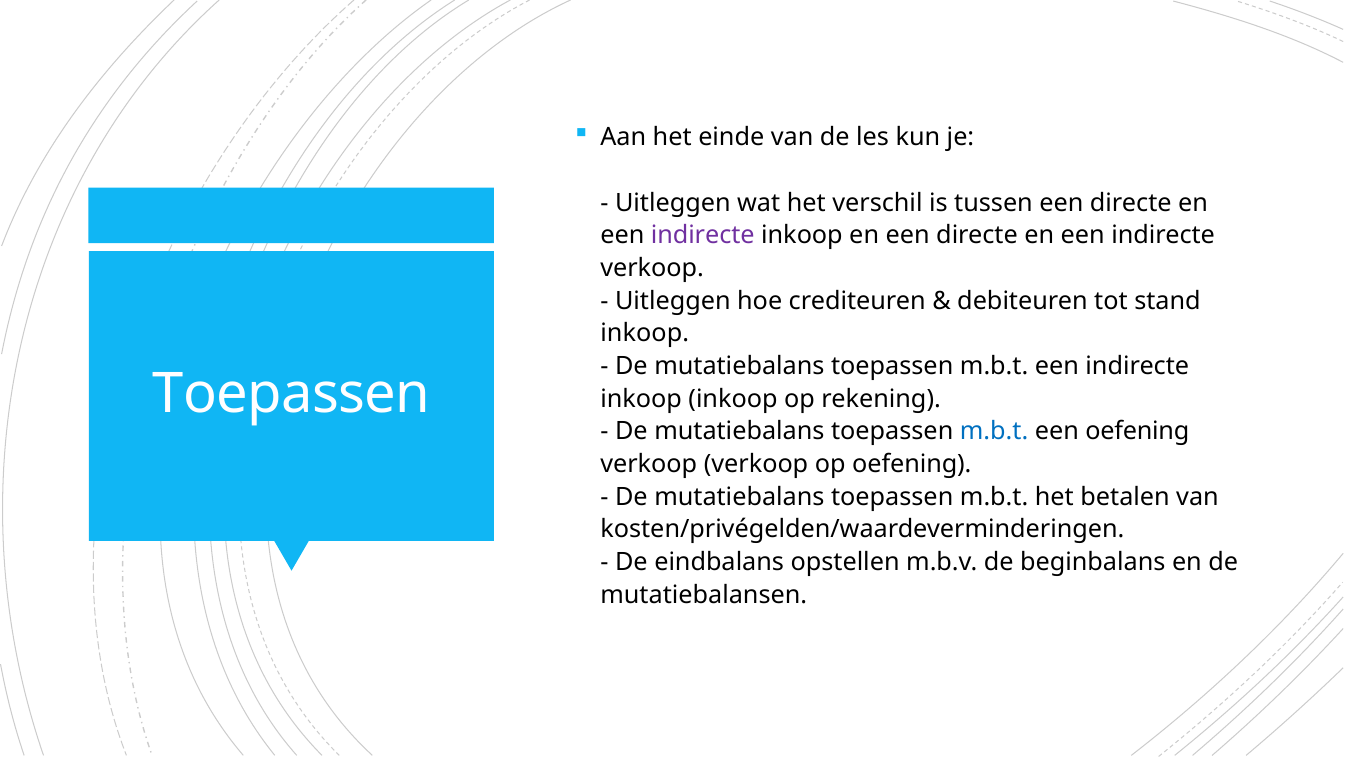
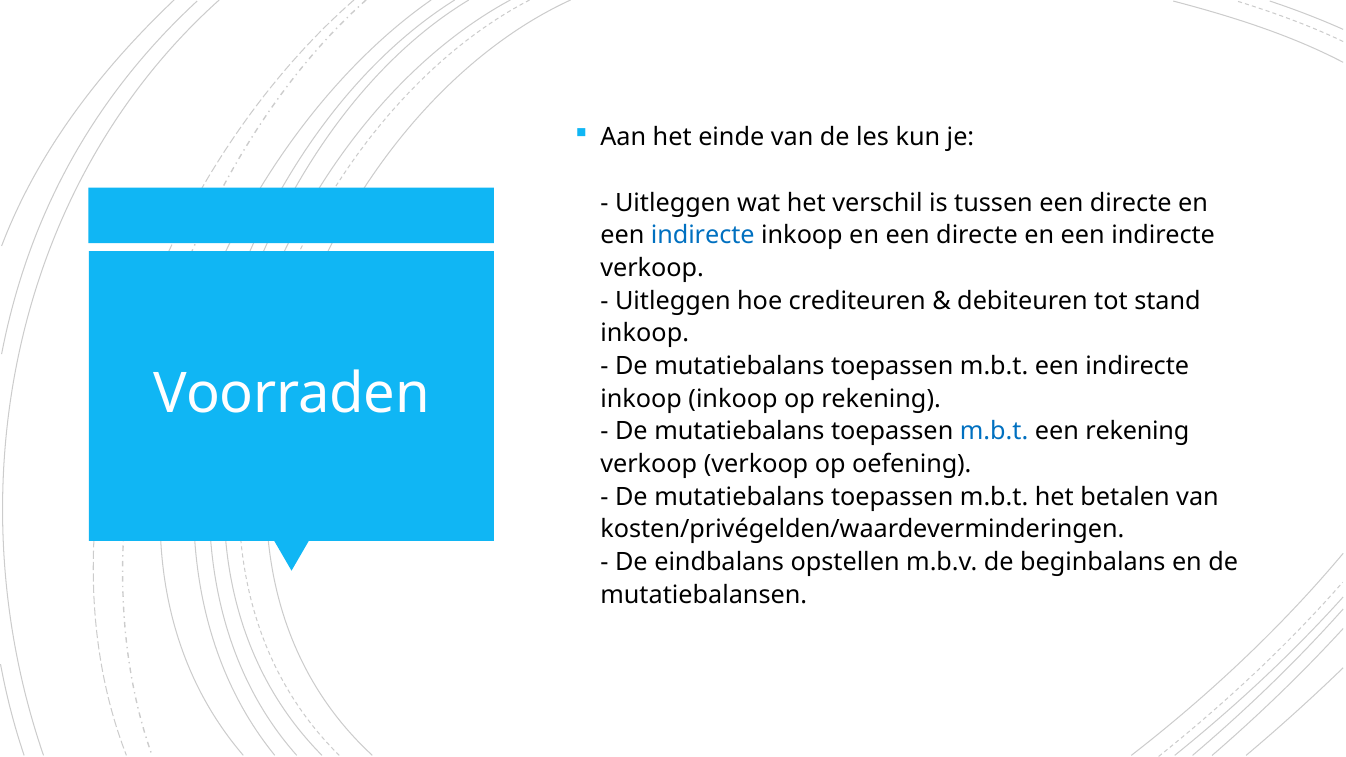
indirecte at (703, 236) colour: purple -> blue
Toepassen at (292, 394): Toepassen -> Voorraden
een oefening: oefening -> rekening
